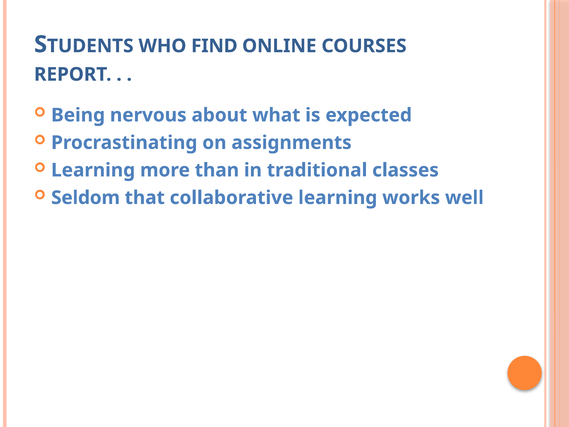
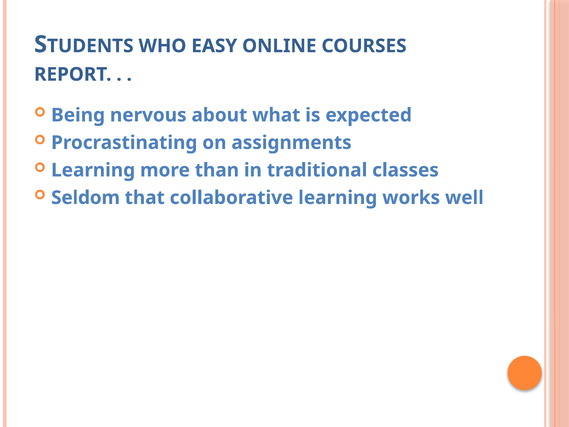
FIND: FIND -> EASY
